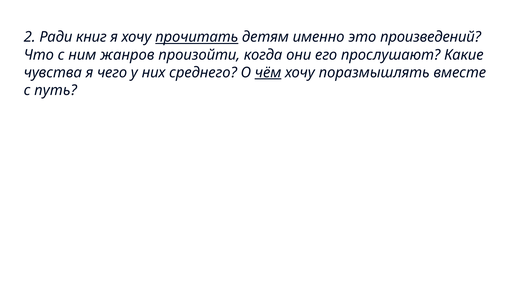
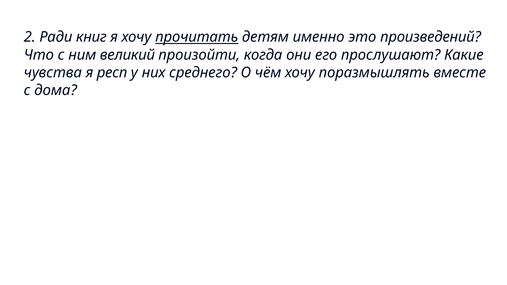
жанров: жанров -> великий
чего: чего -> респ
чём underline: present -> none
путь: путь -> дома
